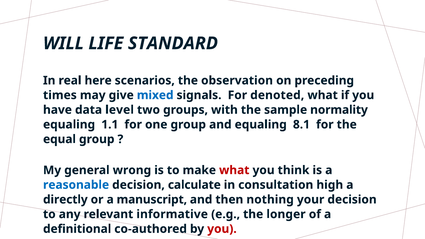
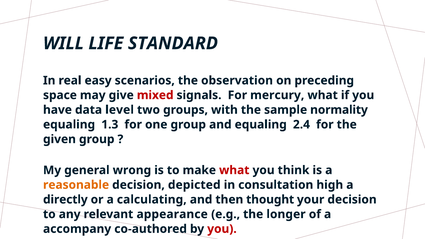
here: here -> easy
times: times -> space
mixed colour: blue -> red
denoted: denoted -> mercury
1.1: 1.1 -> 1.3
8.1: 8.1 -> 2.4
equal: equal -> given
reasonable colour: blue -> orange
calculate: calculate -> depicted
manuscript: manuscript -> calculating
nothing: nothing -> thought
informative: informative -> appearance
definitional: definitional -> accompany
